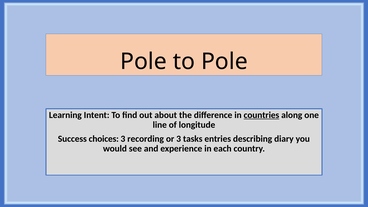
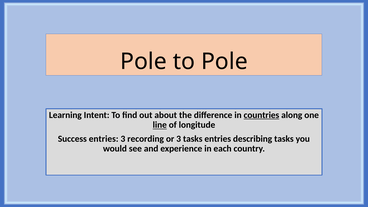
line underline: none -> present
Success choices: choices -> entries
describing diary: diary -> tasks
